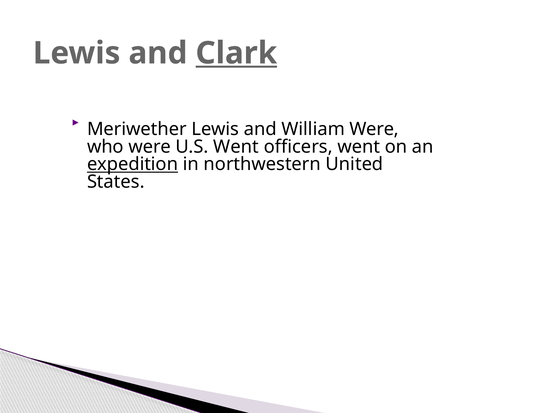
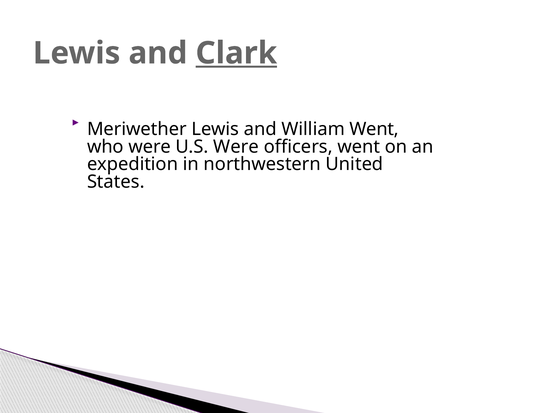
William Were: Were -> Went
U.S Went: Went -> Were
expedition underline: present -> none
